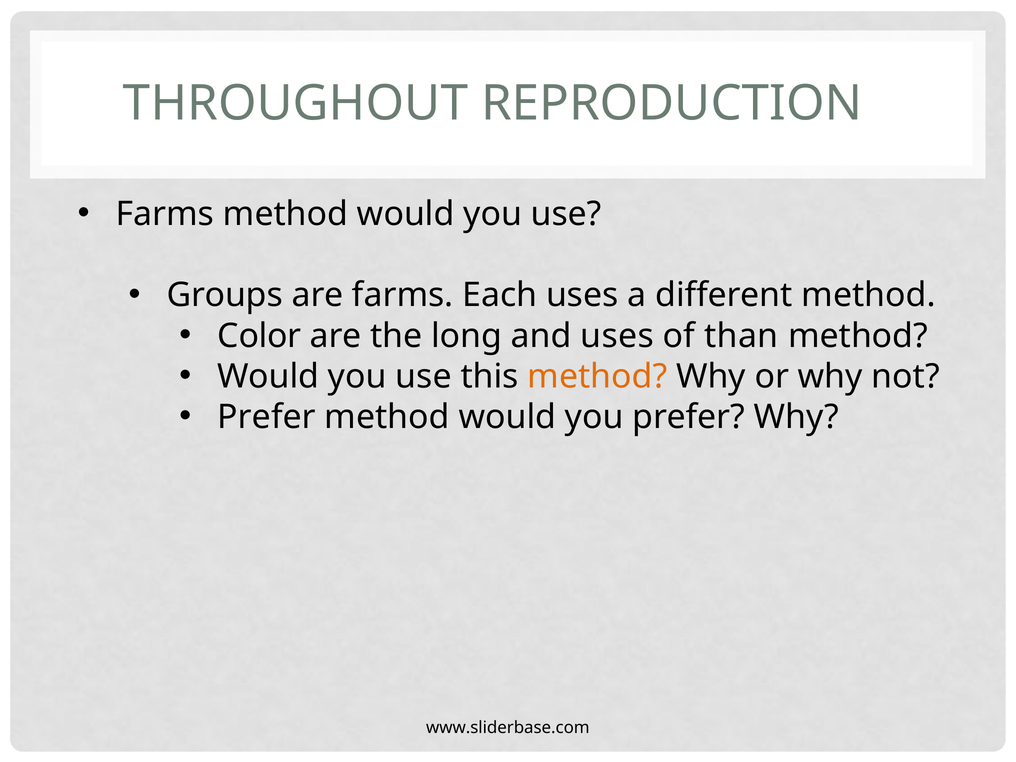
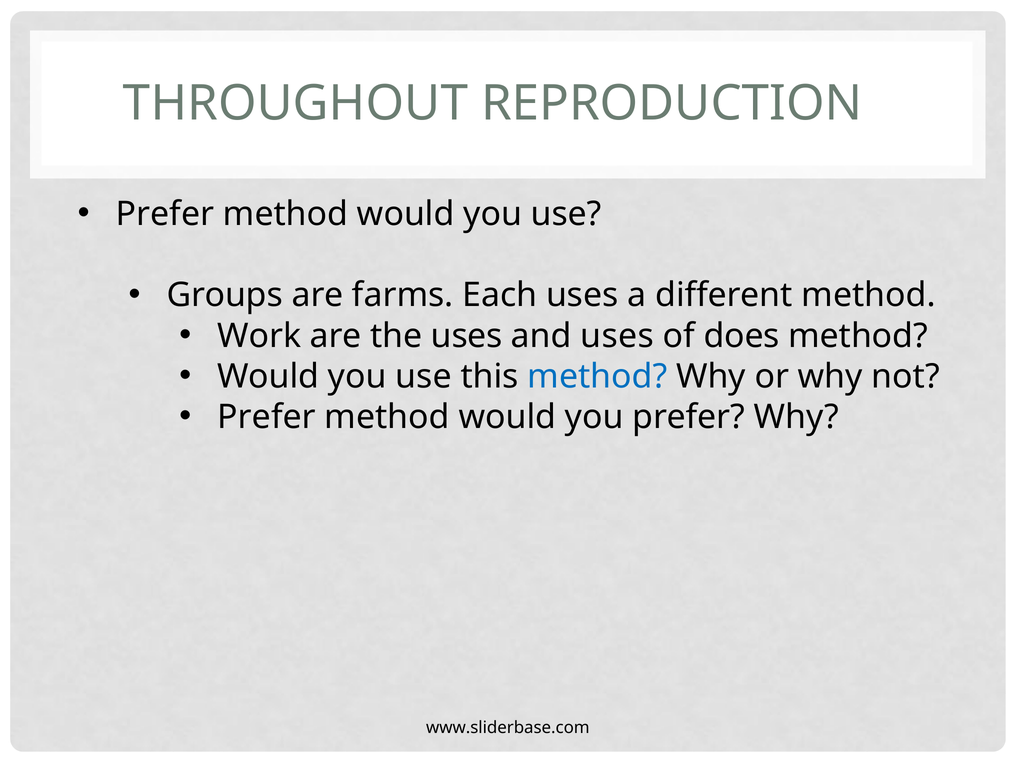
Farms at (165, 214): Farms -> Prefer
Color: Color -> Work
the long: long -> uses
than: than -> does
method at (597, 377) colour: orange -> blue
